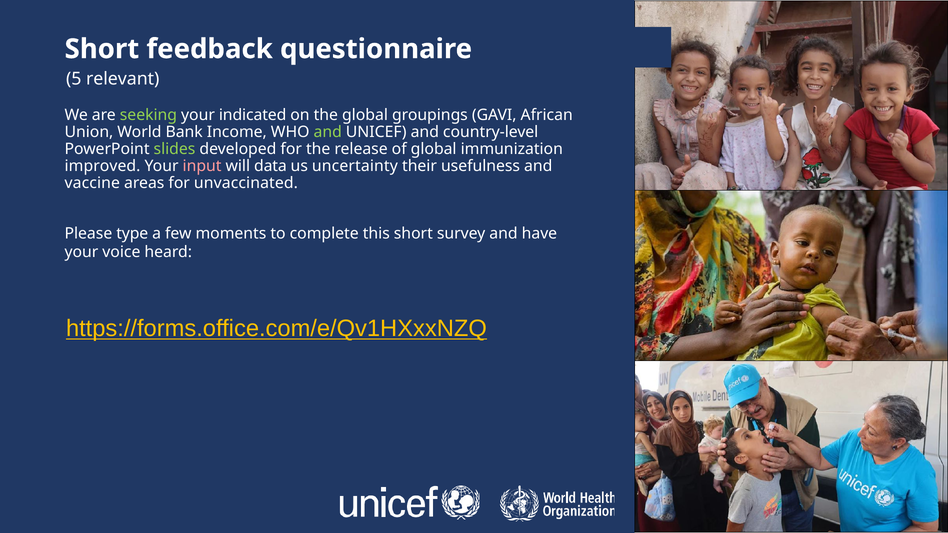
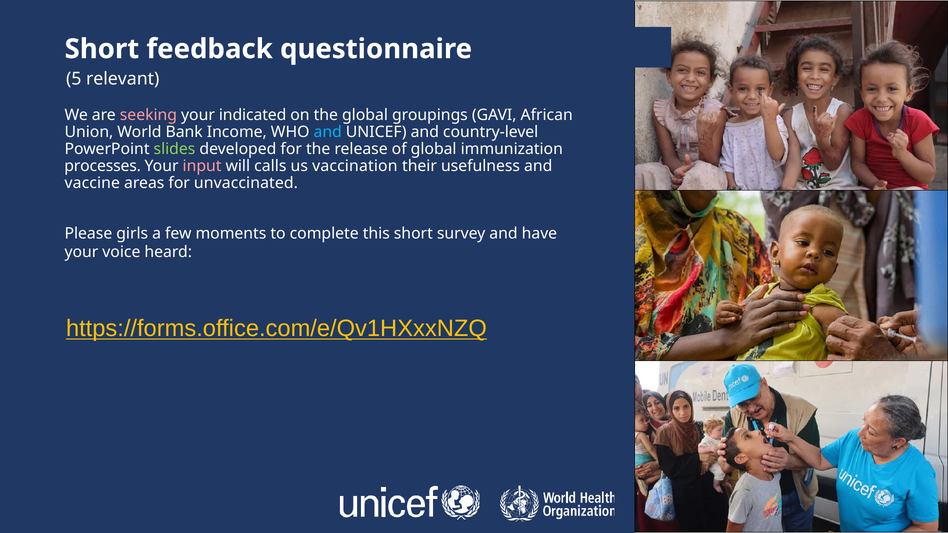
seeking colour: light green -> pink
and at (328, 132) colour: light green -> light blue
improved: improved -> processes
data: data -> calls
uncertainty: uncertainty -> vaccination
type: type -> girls
